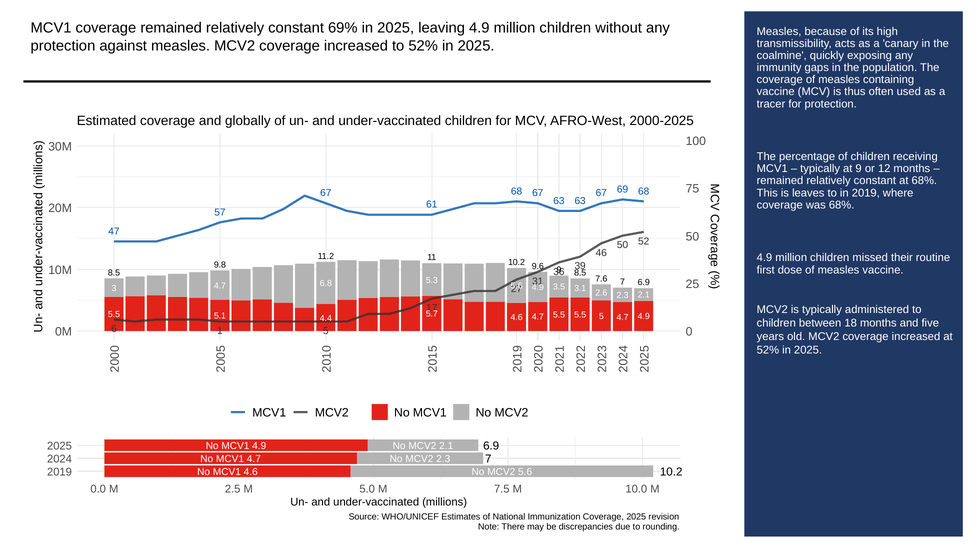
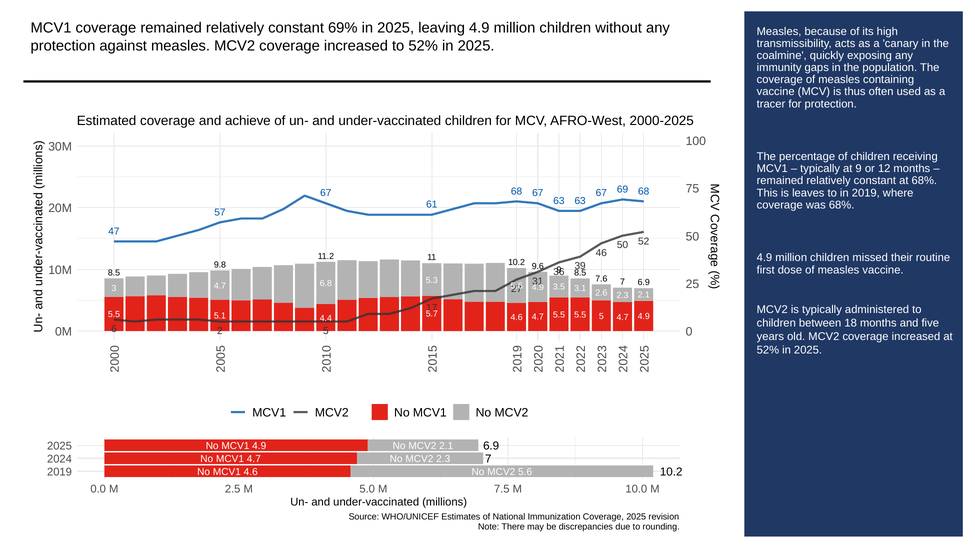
globally: globally -> achieve
6 1: 1 -> 2
